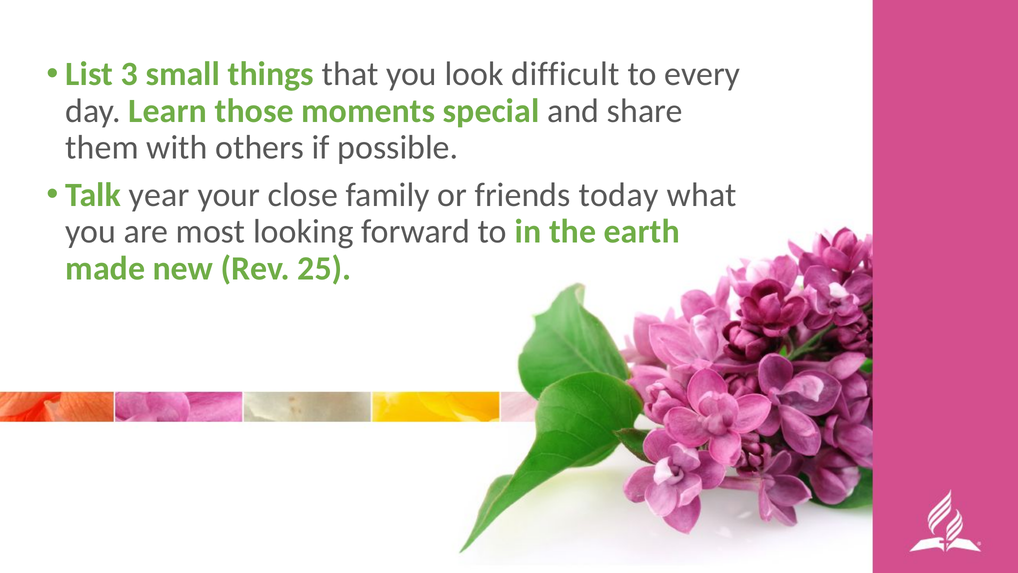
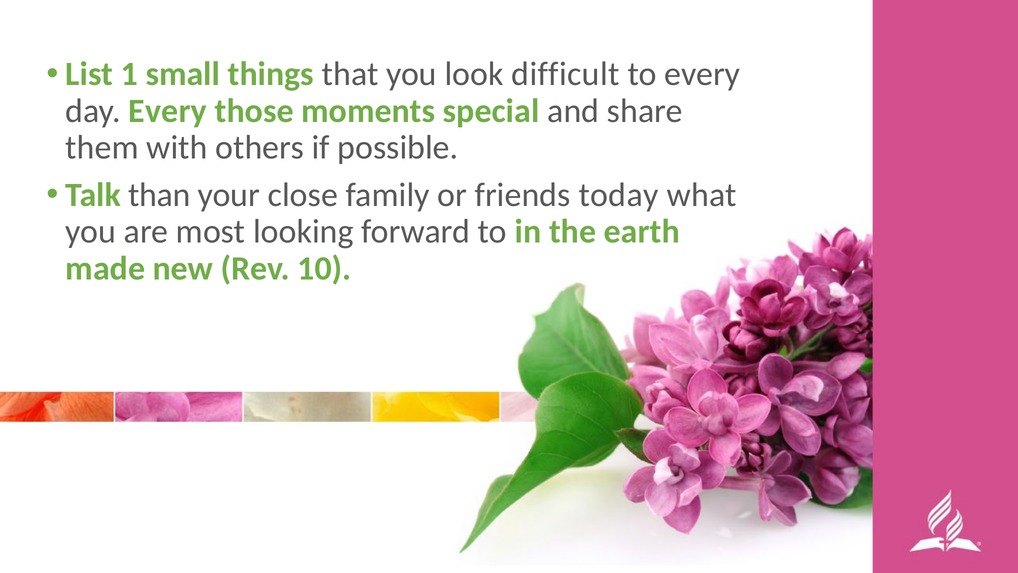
3: 3 -> 1
day Learn: Learn -> Every
year: year -> than
25: 25 -> 10
